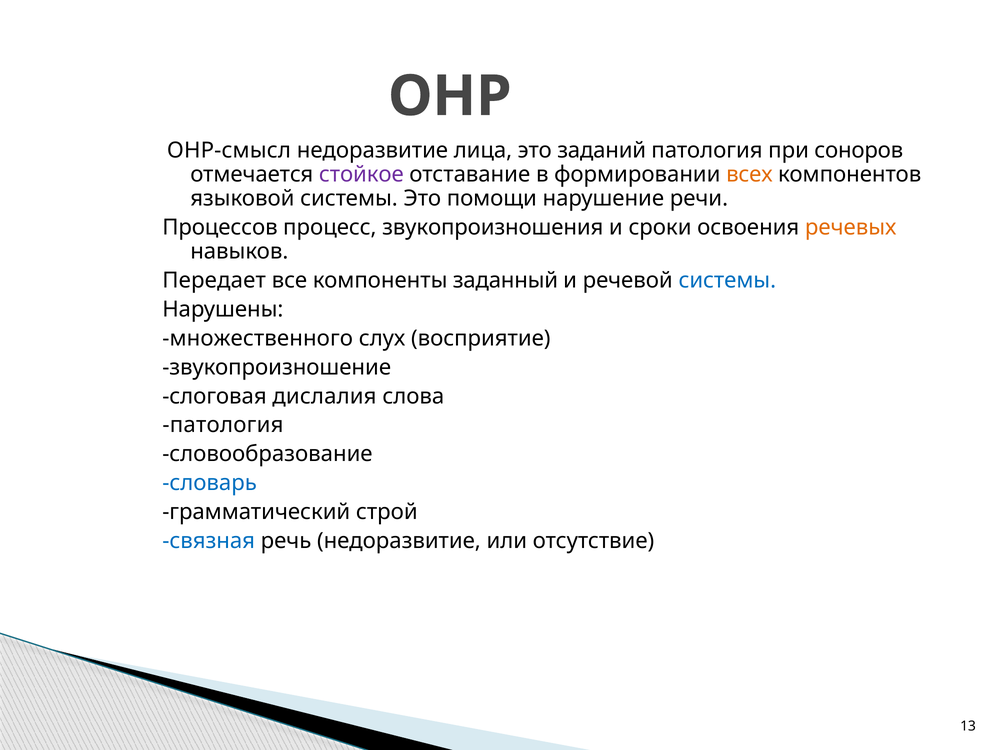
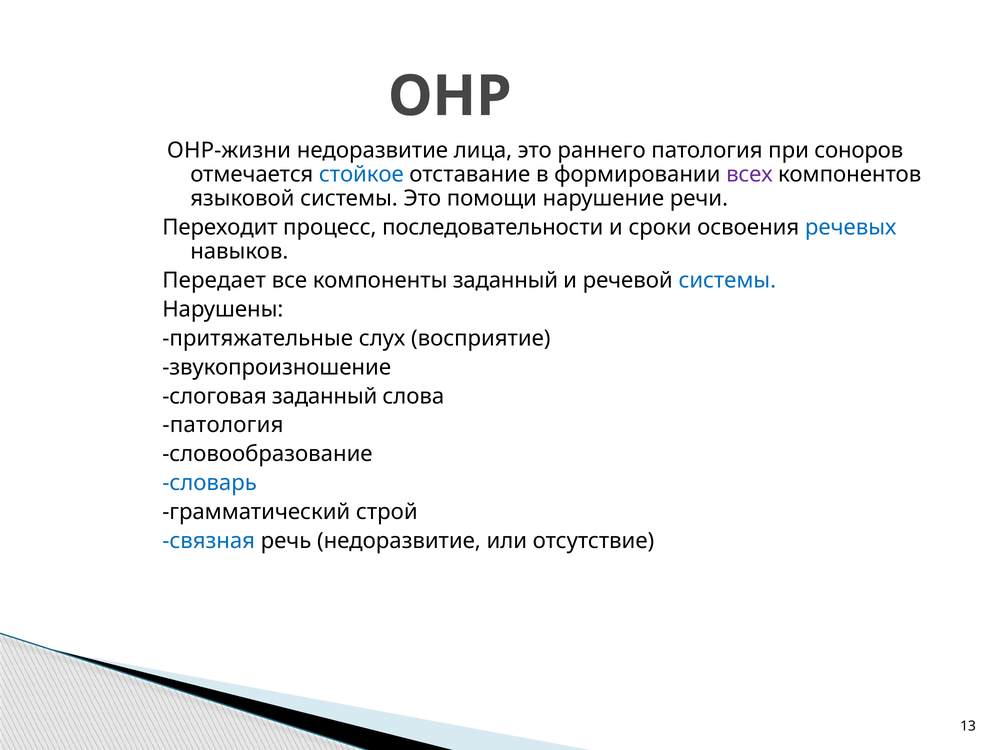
ОНР-смысл: ОНР-смысл -> ОНР-жизни
заданий: заданий -> раннего
стойкое colour: purple -> blue
всех colour: orange -> purple
Процессов: Процессов -> Переходит
звукопроизношения: звукопроизношения -> последовательности
речевых colour: orange -> blue
множественного: множественного -> притяжательные
слоговая дислалия: дислалия -> заданный
